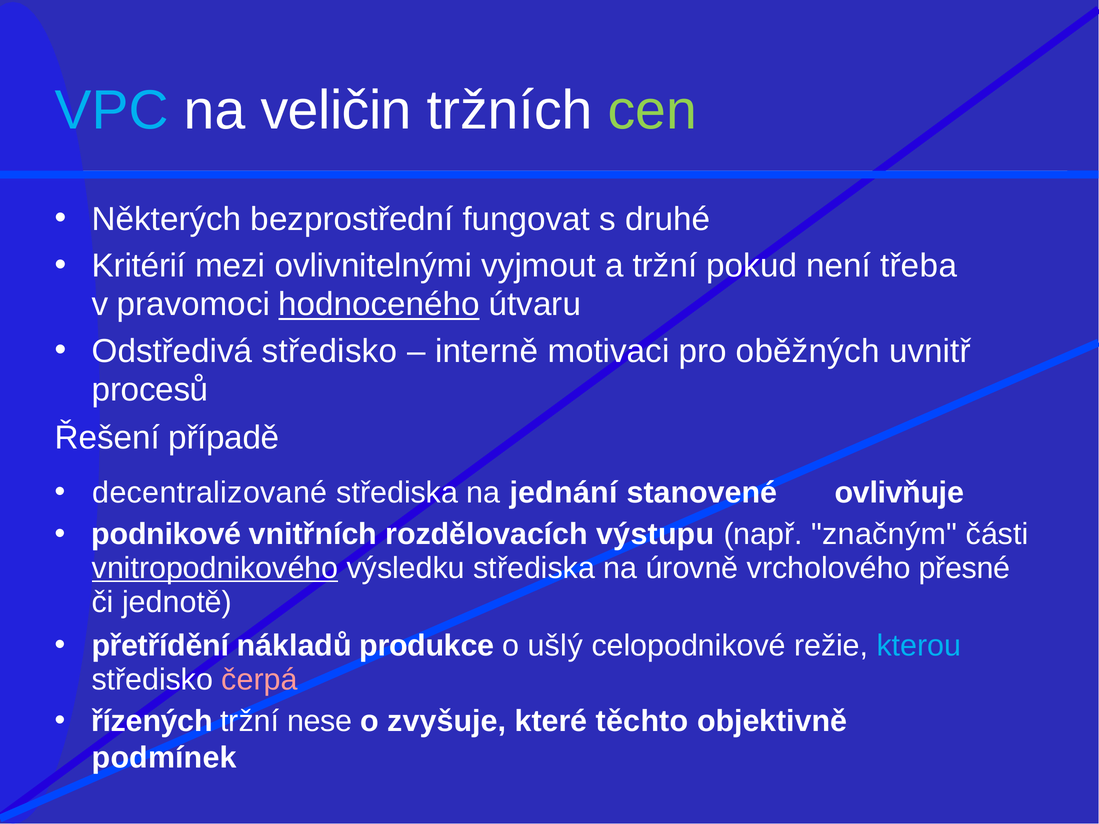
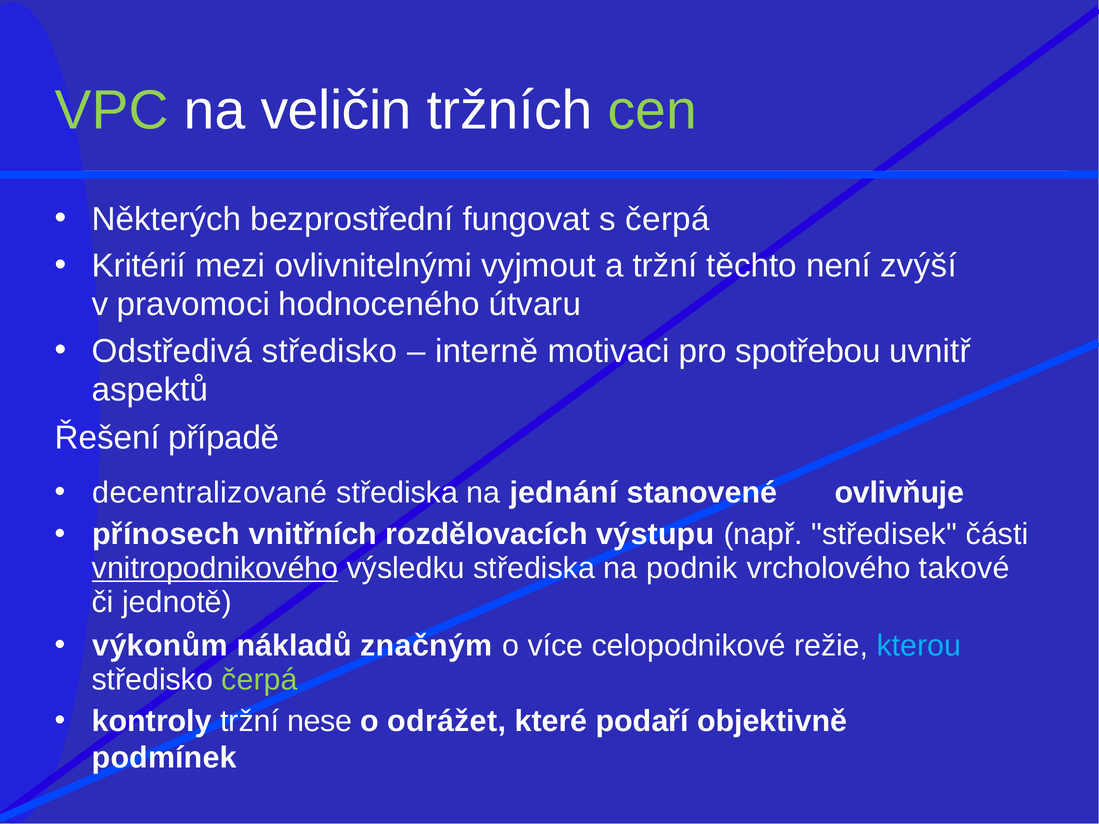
VPC colour: light blue -> light green
s druhé: druhé -> čerpá
pokud: pokud -> těchto
třeba: třeba -> zvýší
hodnoceného underline: present -> none
oběžných: oběžných -> spotřebou
procesů: procesů -> aspektů
podnikové: podnikové -> přínosech
značným: značným -> středisek
úrovně: úrovně -> podnik
přesné: přesné -> takové
přetřídění: přetřídění -> výkonům
produkce: produkce -> značným
ušlý: ušlý -> více
čerpá at (259, 680) colour: pink -> light green
řízených: řízených -> kontroly
zvyšuje: zvyšuje -> odrážet
těchto: těchto -> podaří
